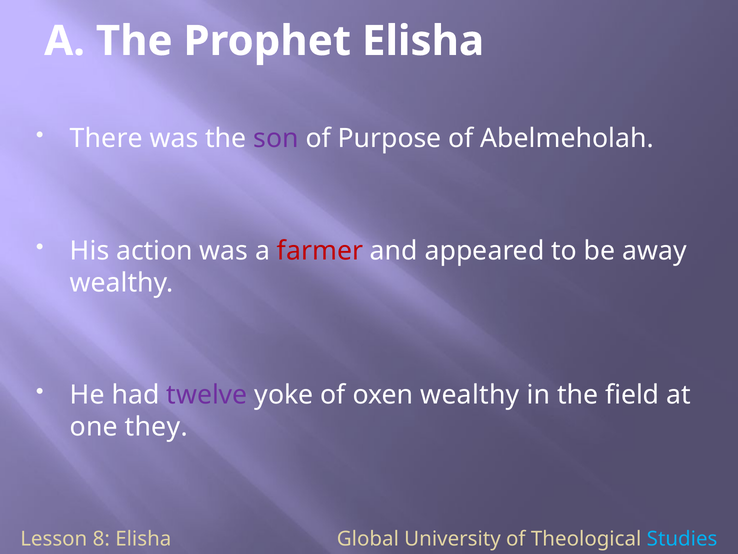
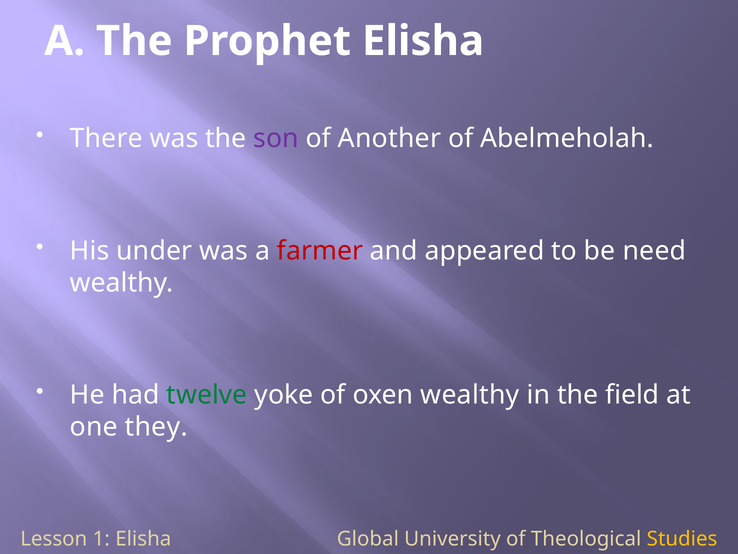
Purpose: Purpose -> Another
action: action -> under
away: away -> need
twelve colour: purple -> green
8: 8 -> 1
Studies colour: light blue -> yellow
